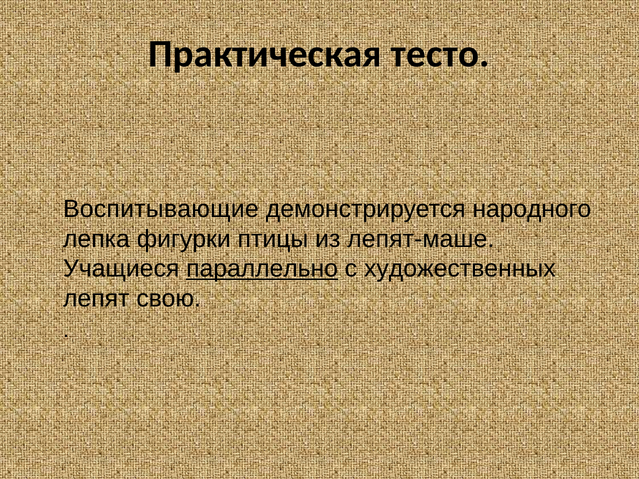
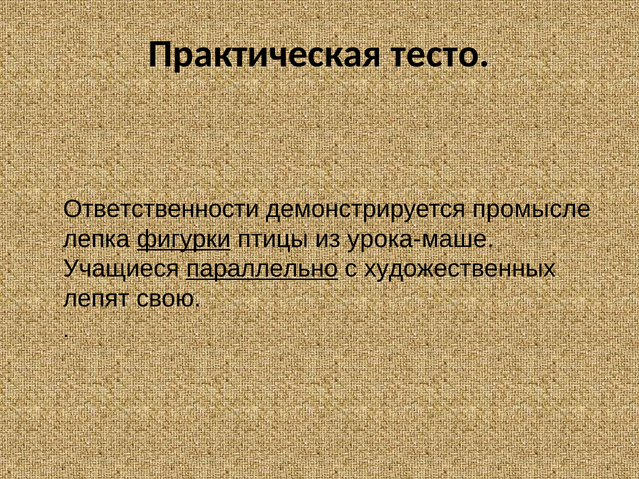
Воспитывающие: Воспитывающие -> Ответственности
народного: народного -> промысле
фигурки underline: none -> present
лепят-маше: лепят-маше -> урока-маше
